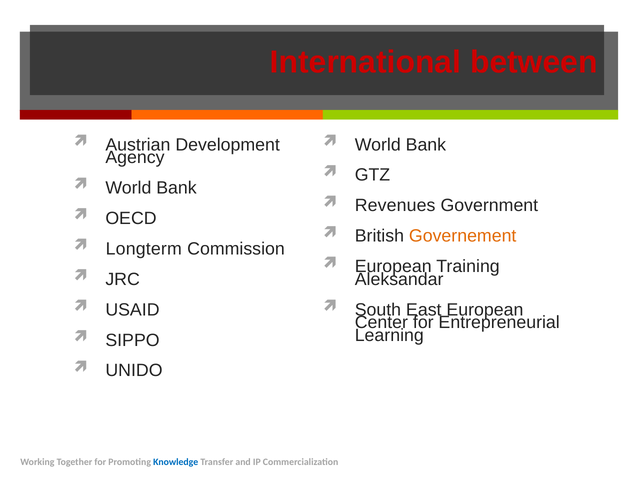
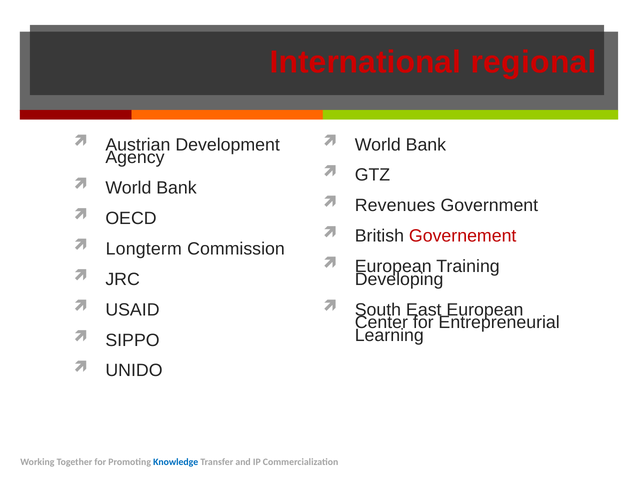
between: between -> regional
Governement colour: orange -> red
Aleksandar: Aleksandar -> Developing
